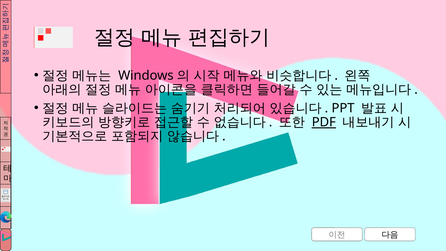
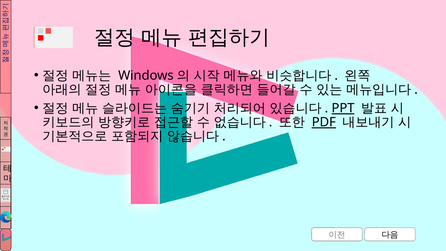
PPT underline: none -> present
